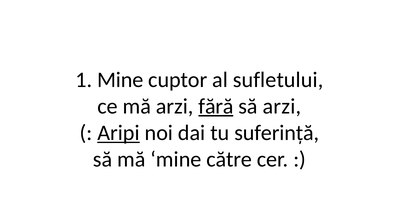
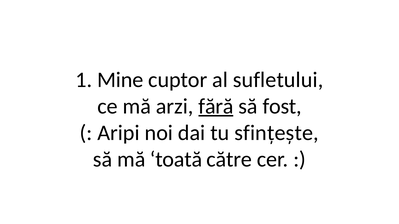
să arzi: arzi -> fost
Aripi underline: present -> none
suferință: suferință -> sfințește
mă mine: mine -> toată
